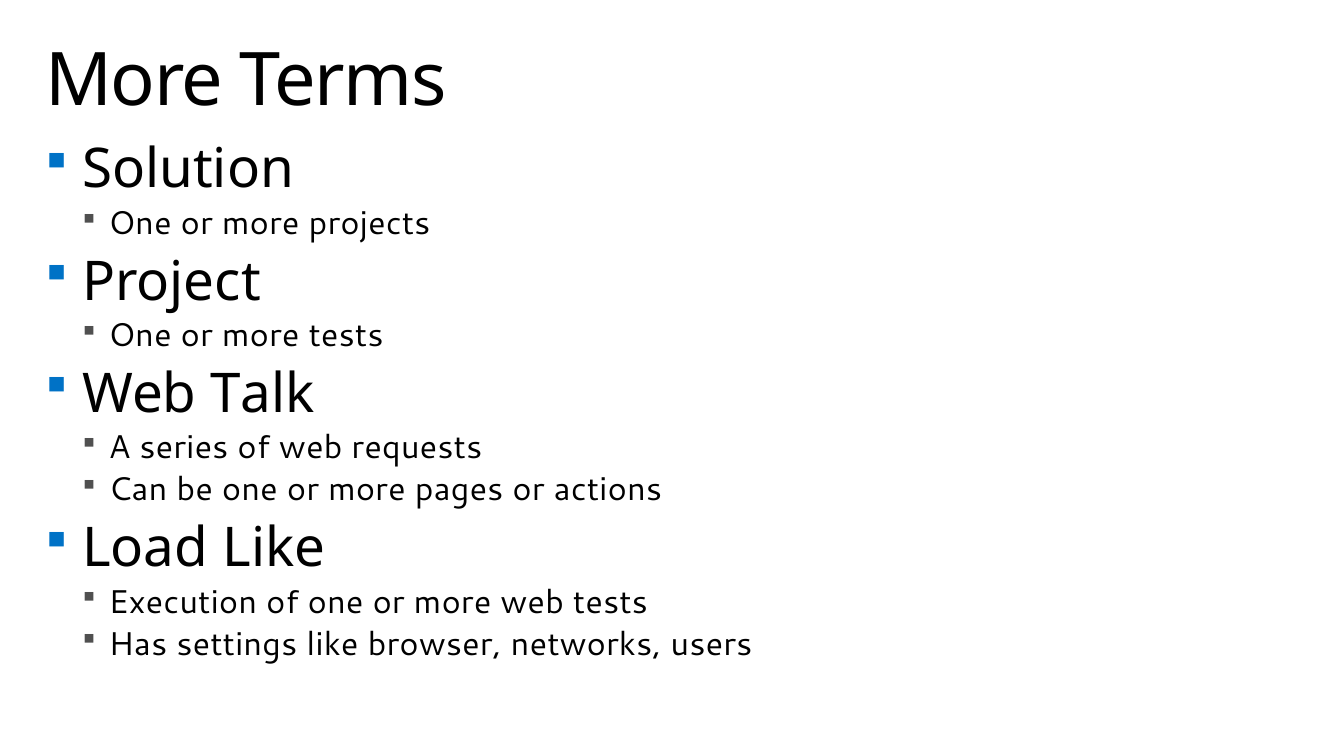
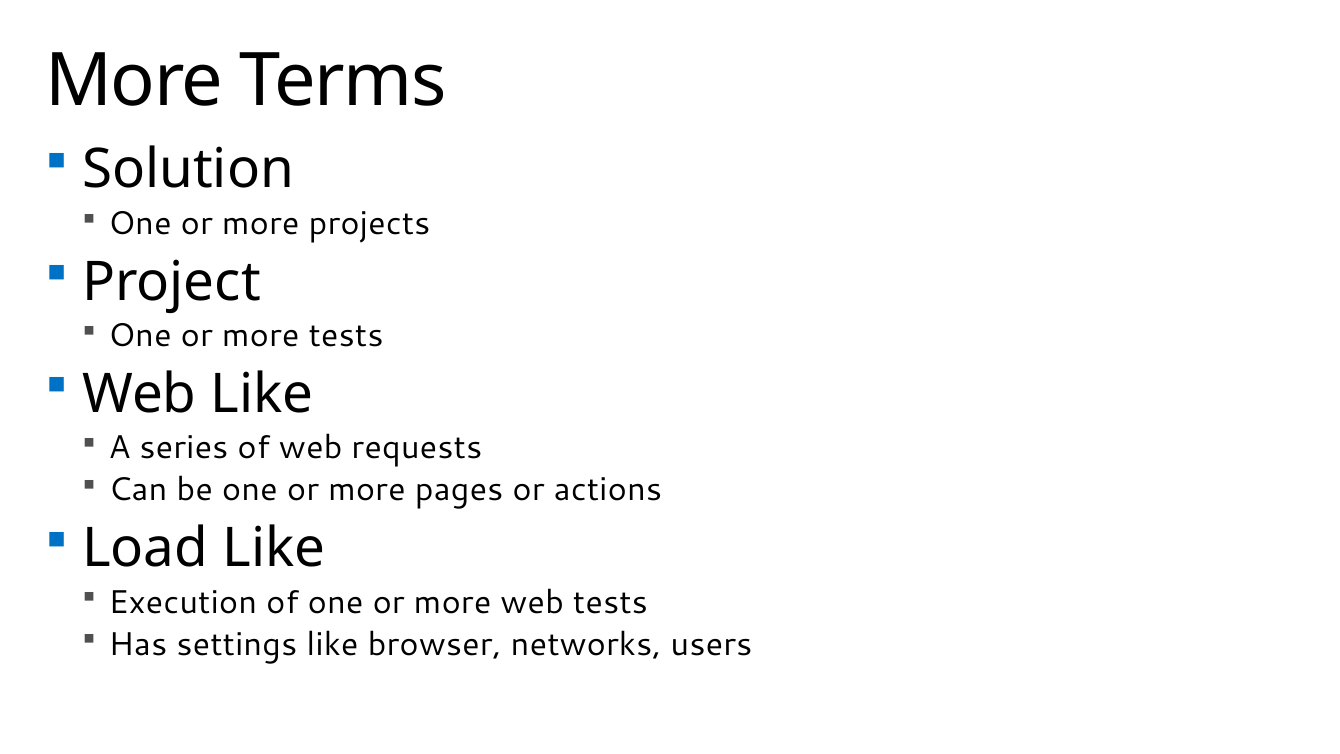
Web Talk: Talk -> Like
